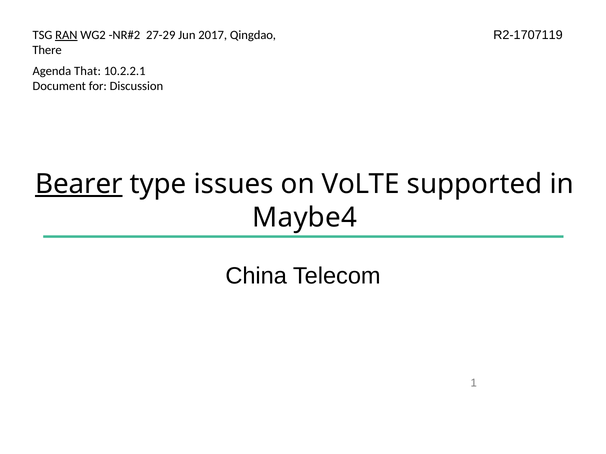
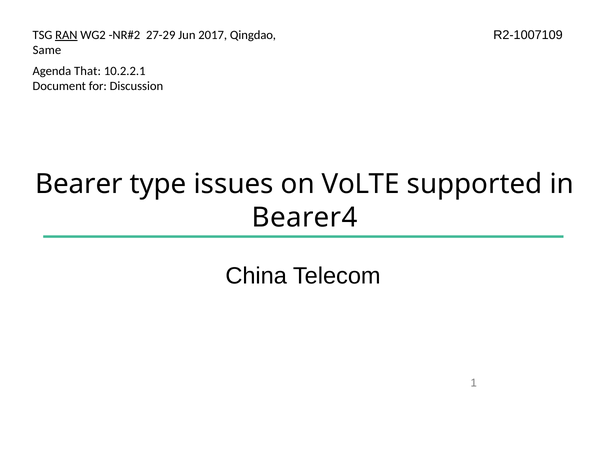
R2-1707119: R2-1707119 -> R2-1007109
There: There -> Same
Bearer underline: present -> none
Maybe4: Maybe4 -> Bearer4
